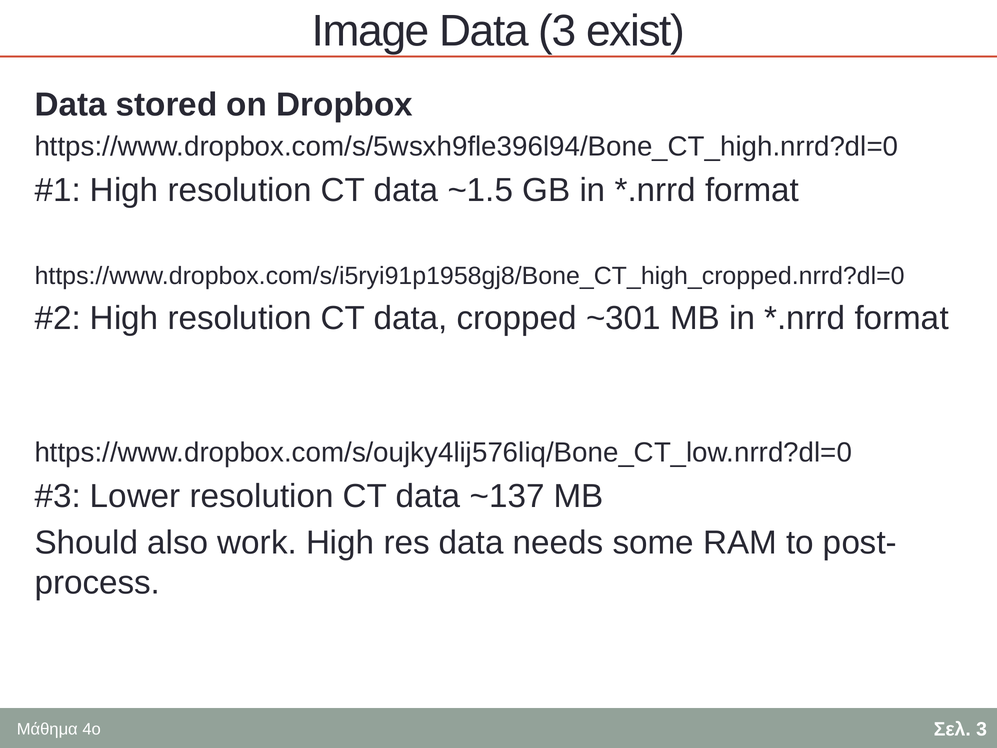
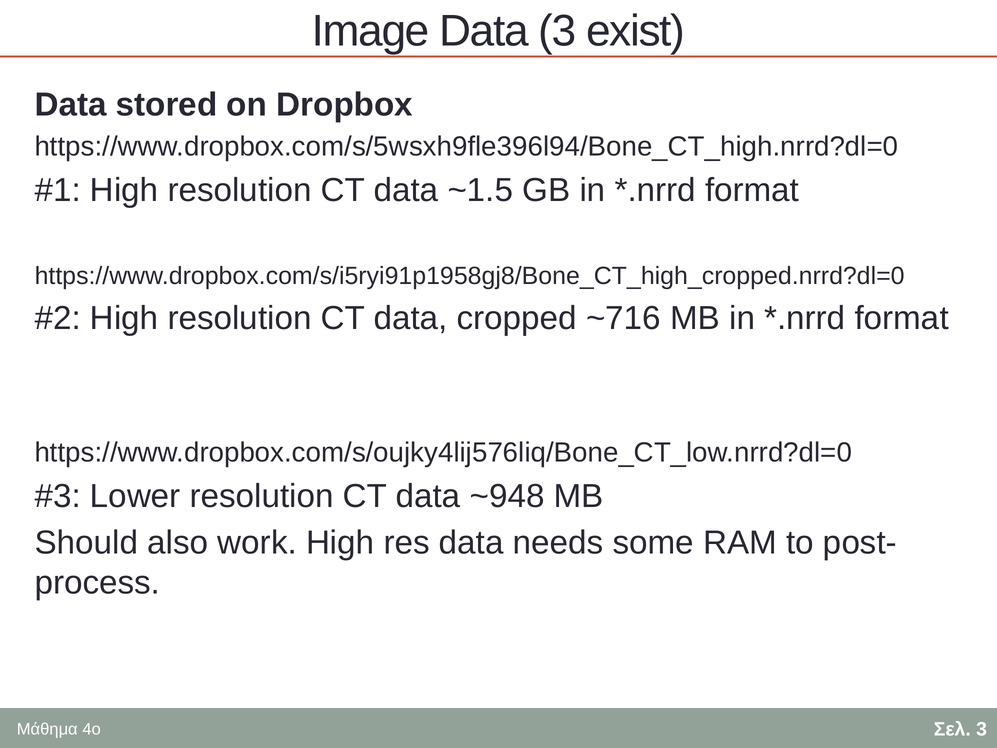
~301: ~301 -> ~716
~137: ~137 -> ~948
